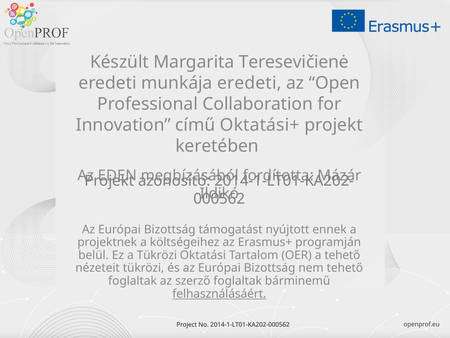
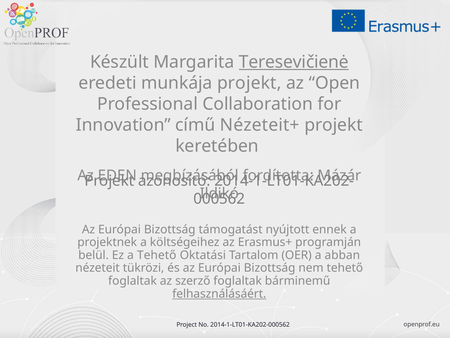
Teresevičienė underline: none -> present
munkája eredeti: eredeti -> projekt
Oktatási+: Oktatási+ -> Nézeteit+
a Tükrözi: Tükrözi -> Tehető
a tehető: tehető -> abban
